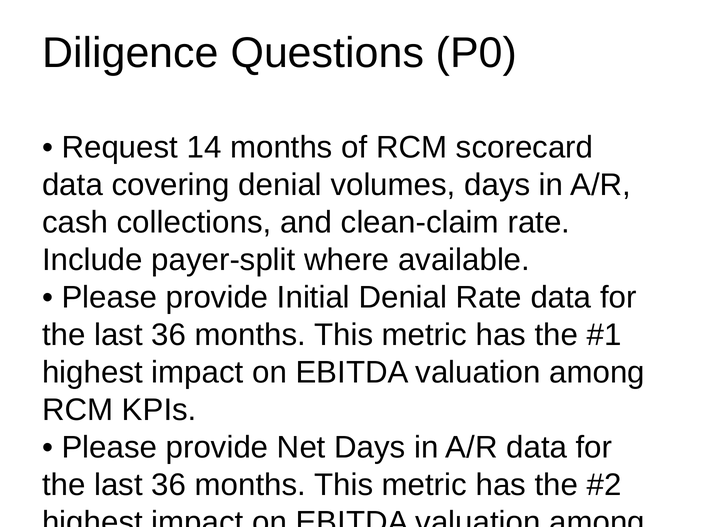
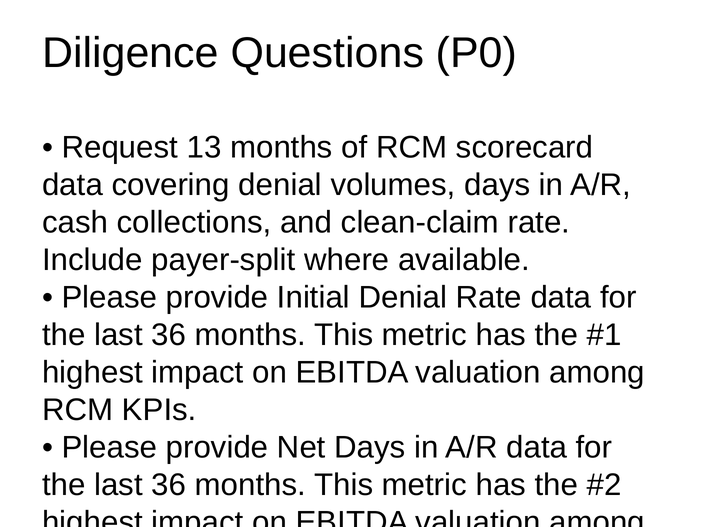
14: 14 -> 13
